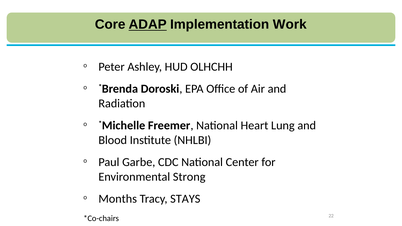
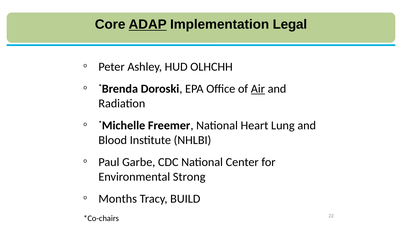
Work: Work -> Legal
Air underline: none -> present
STAYS: STAYS -> BUILD
